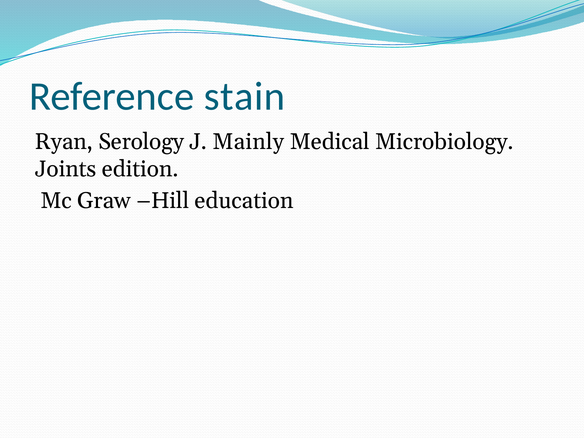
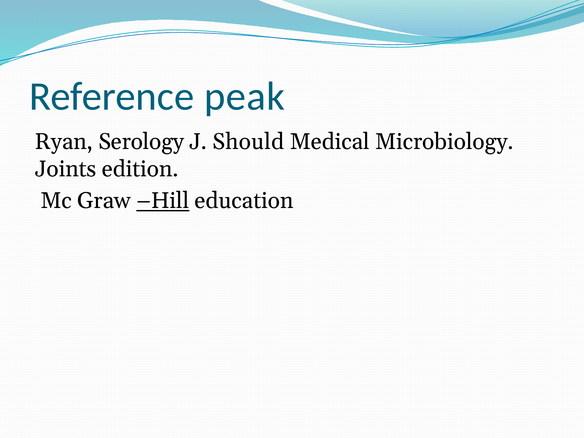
stain: stain -> peak
Mainly: Mainly -> Should
Hill underline: none -> present
